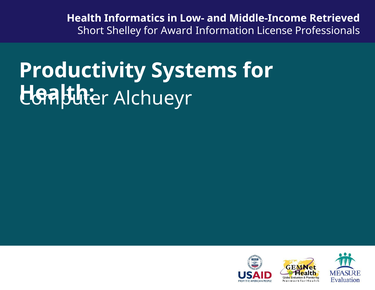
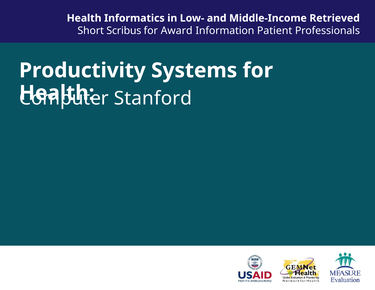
Shelley: Shelley -> Scribus
License: License -> Patient
Alchueyr: Alchueyr -> Stanford
